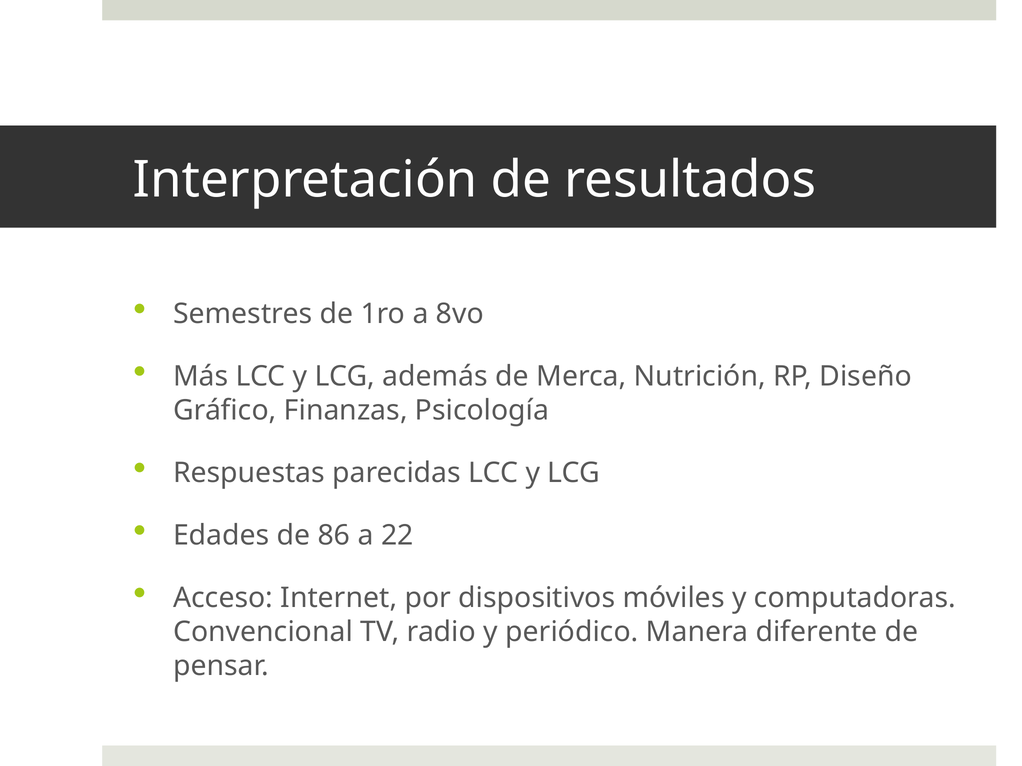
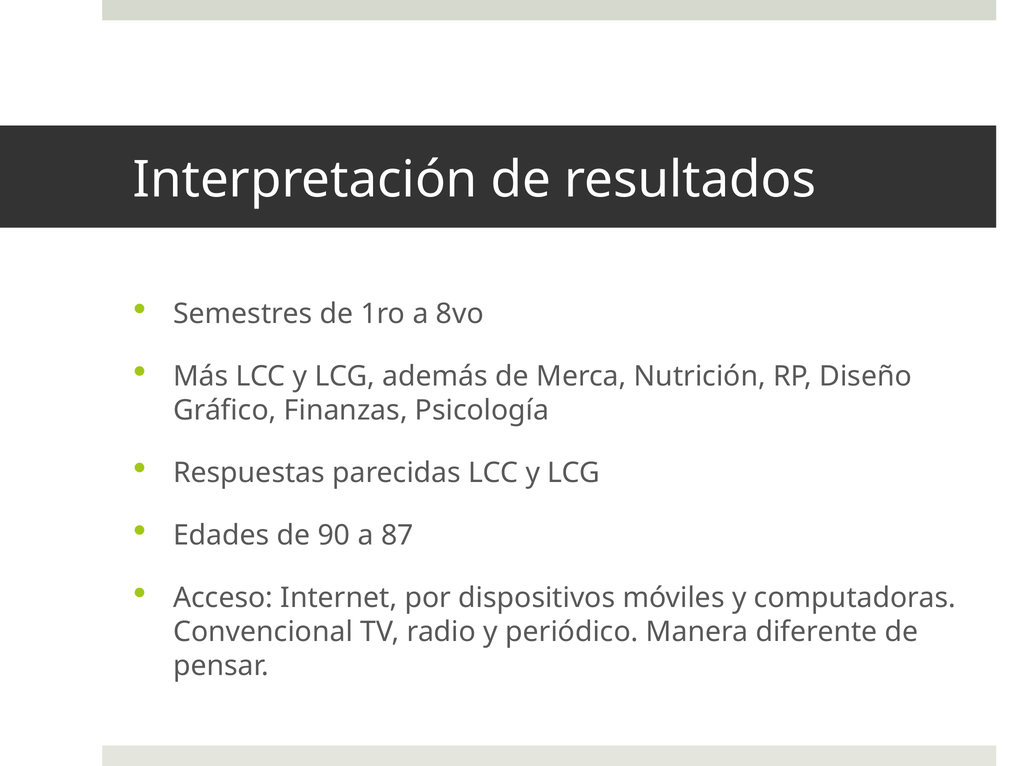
86: 86 -> 90
22: 22 -> 87
